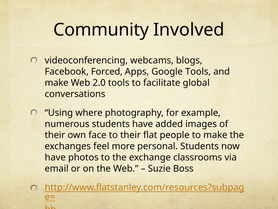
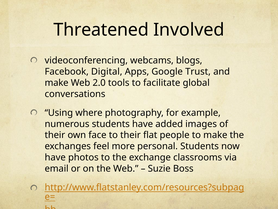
Community: Community -> Threatened
Forced: Forced -> Digital
Google Tools: Tools -> Trust
